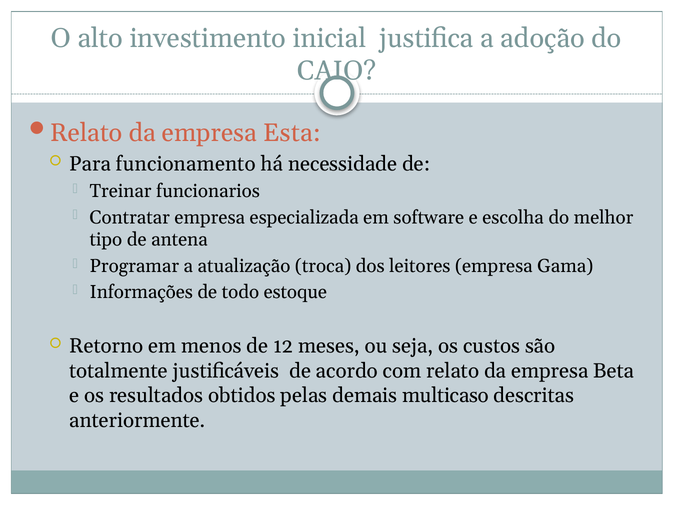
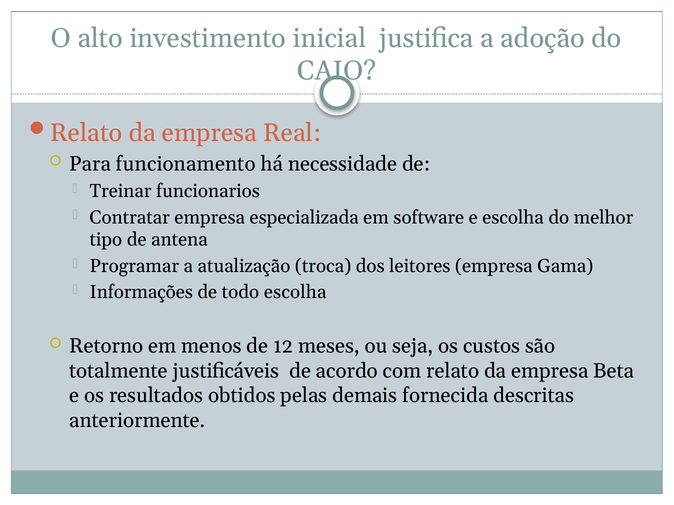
Esta: Esta -> Real
todo estoque: estoque -> escolha
multicaso: multicaso -> fornecida
